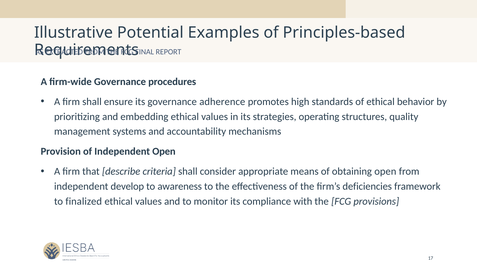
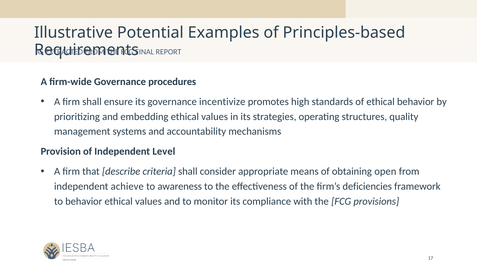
adherence: adherence -> incentivize
Independent Open: Open -> Level
develop: develop -> achieve
to finalized: finalized -> behavior
